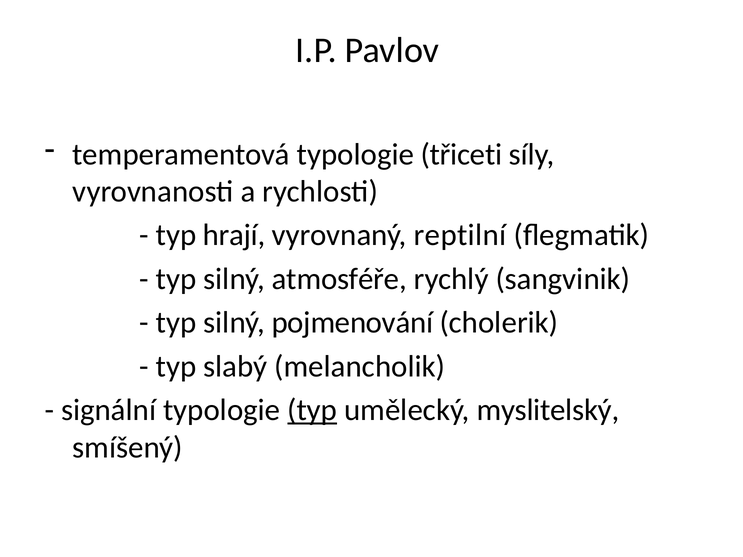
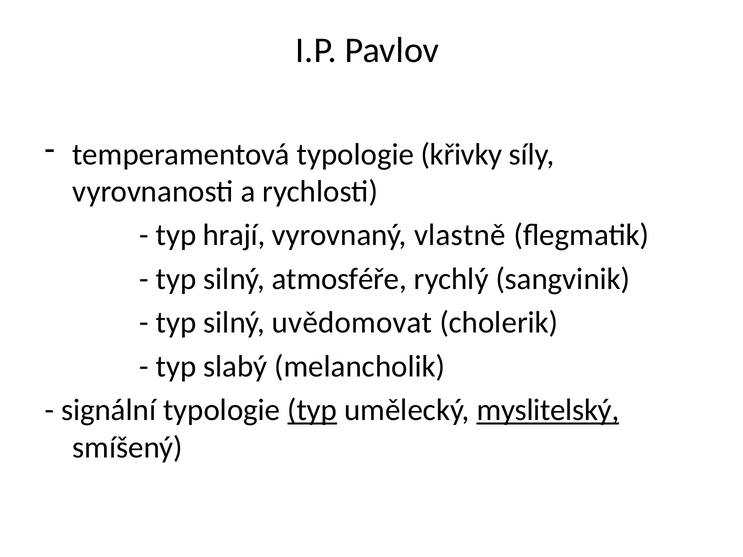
třiceti: třiceti -> křivky
reptilní: reptilní -> vlastně
pojmenování: pojmenování -> uvědomovat
myslitelský underline: none -> present
